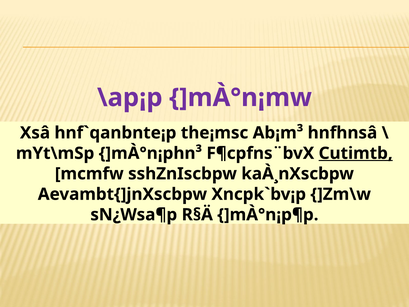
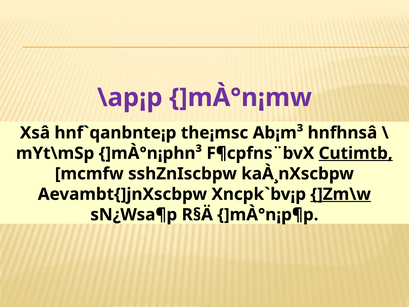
]Zm\w underline: none -> present
